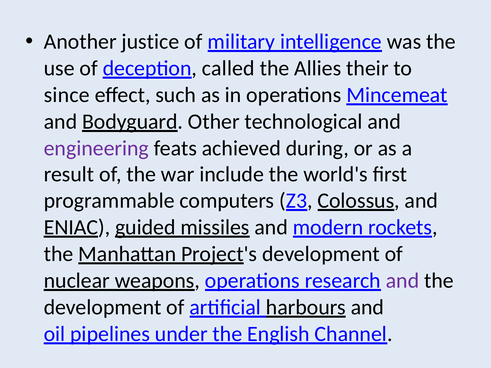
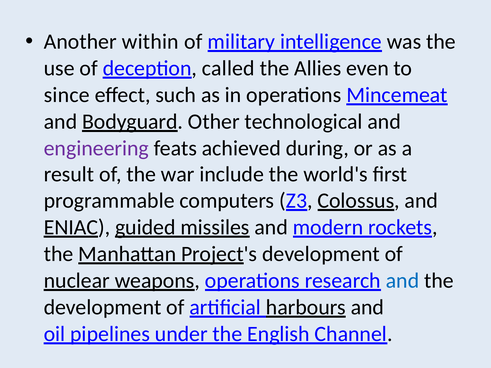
justice: justice -> within
their: their -> even
and at (403, 281) colour: purple -> blue
